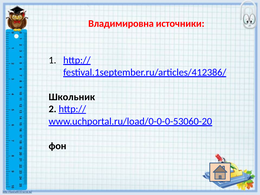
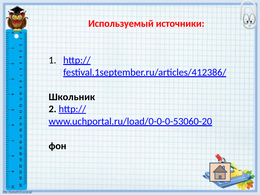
Владимировна: Владимировна -> Используемый
